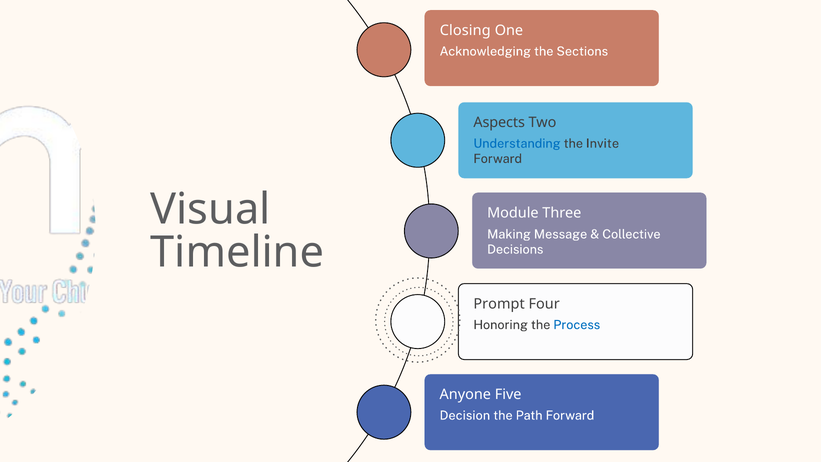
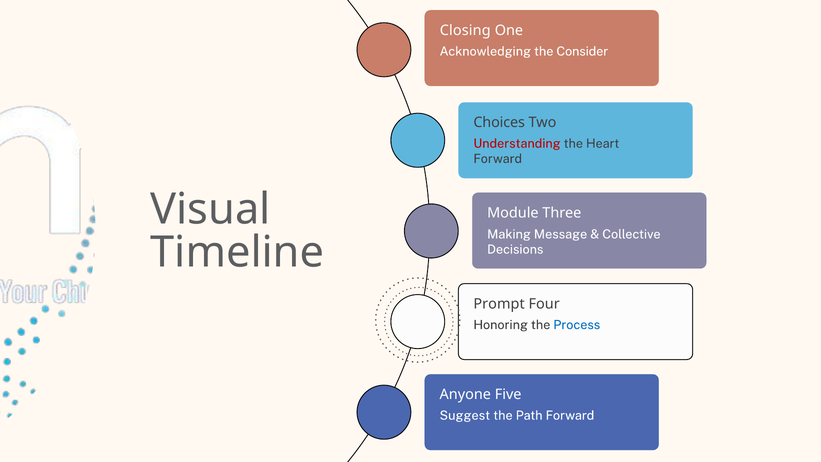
Sections: Sections -> Consider
Aspects: Aspects -> Choices
Understanding colour: blue -> red
Invite: Invite -> Heart
Decision: Decision -> Suggest
